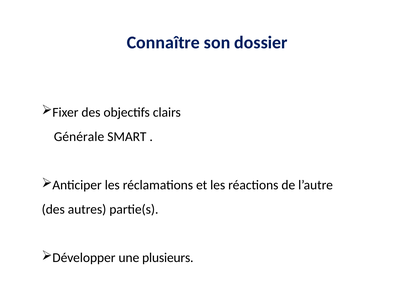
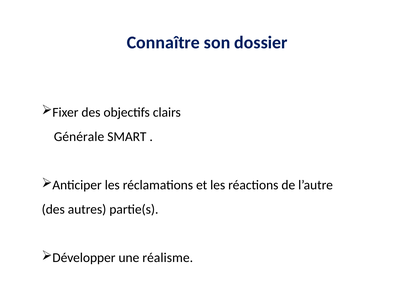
plusieurs: plusieurs -> réalisme
